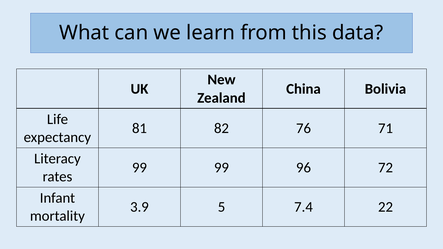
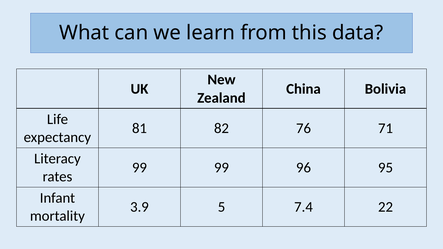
72: 72 -> 95
